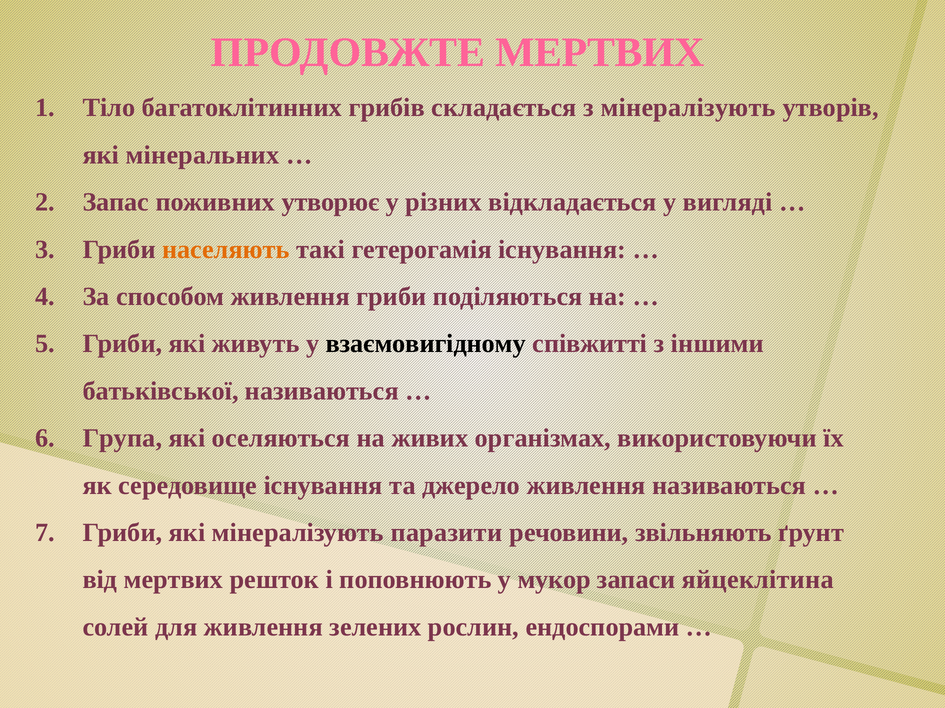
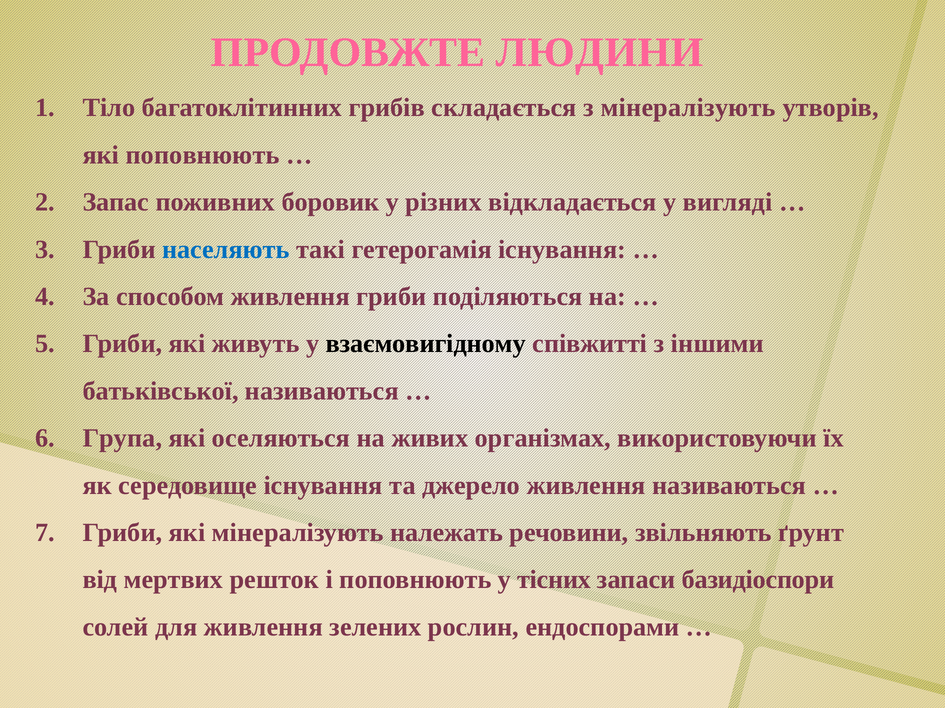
ПРОДОВЖТЕ МЕРТВИХ: МЕРТВИХ -> ЛЮДИНИ
які мінеральних: мінеральних -> поповнюють
утворює: утворює -> боровик
населяють colour: orange -> blue
паразити: паразити -> належать
мукор: мукор -> тісних
яйцеклітина: яйцеклітина -> базидіоспори
